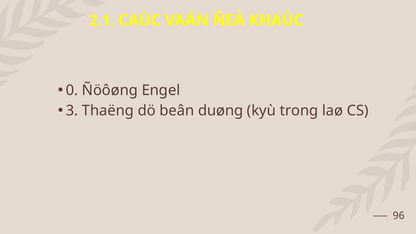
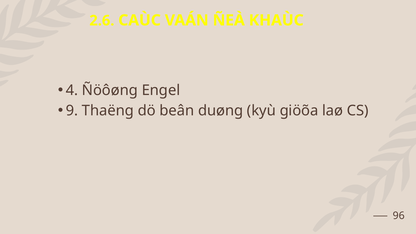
2.1: 2.1 -> 2.6
0: 0 -> 4
3: 3 -> 9
trong: trong -> giöõa
